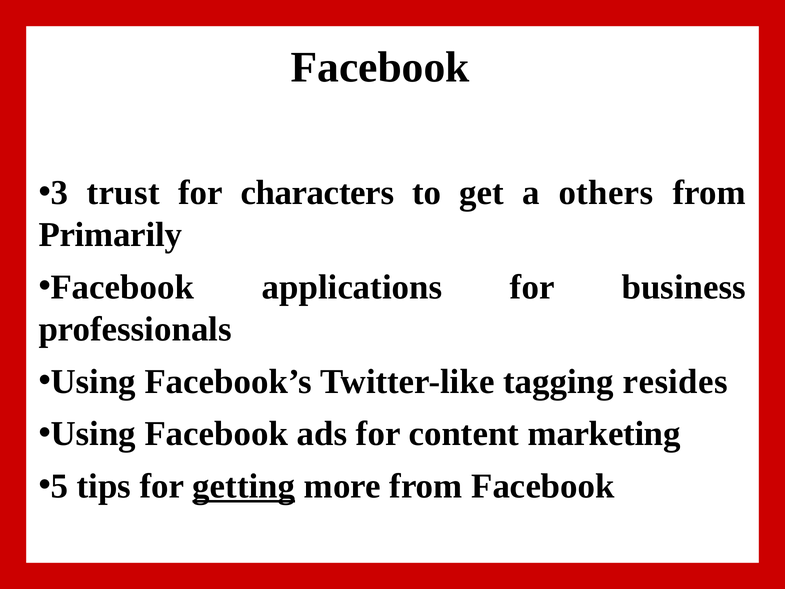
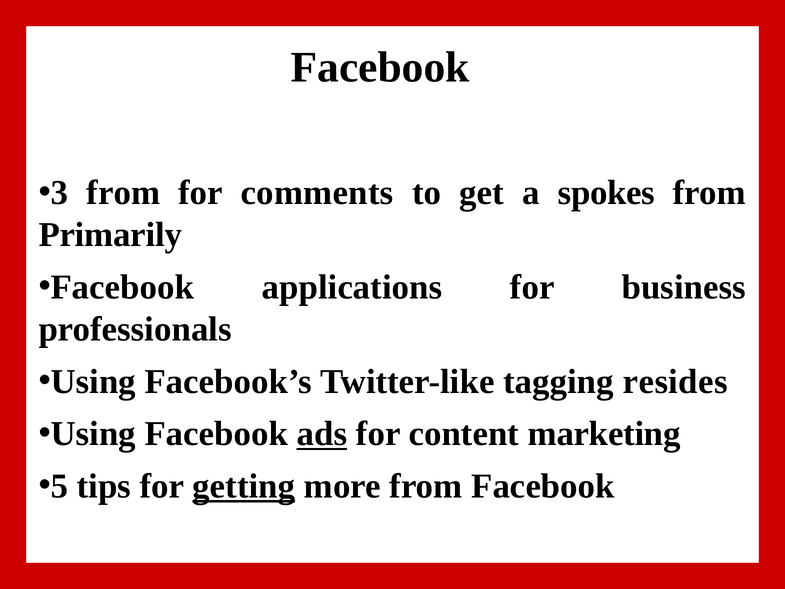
trust at (123, 193): trust -> from
characters: characters -> comments
others: others -> spokes
ads underline: none -> present
